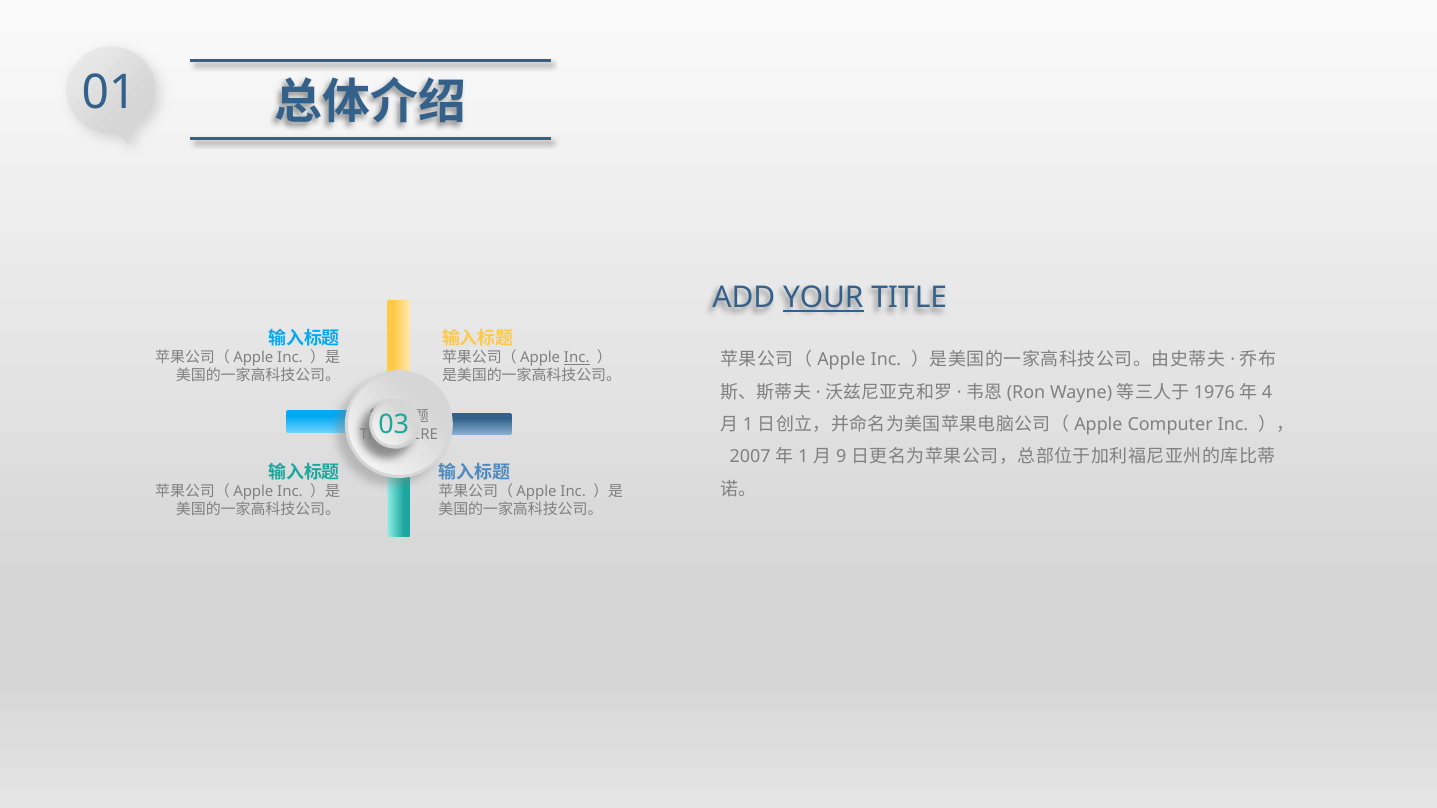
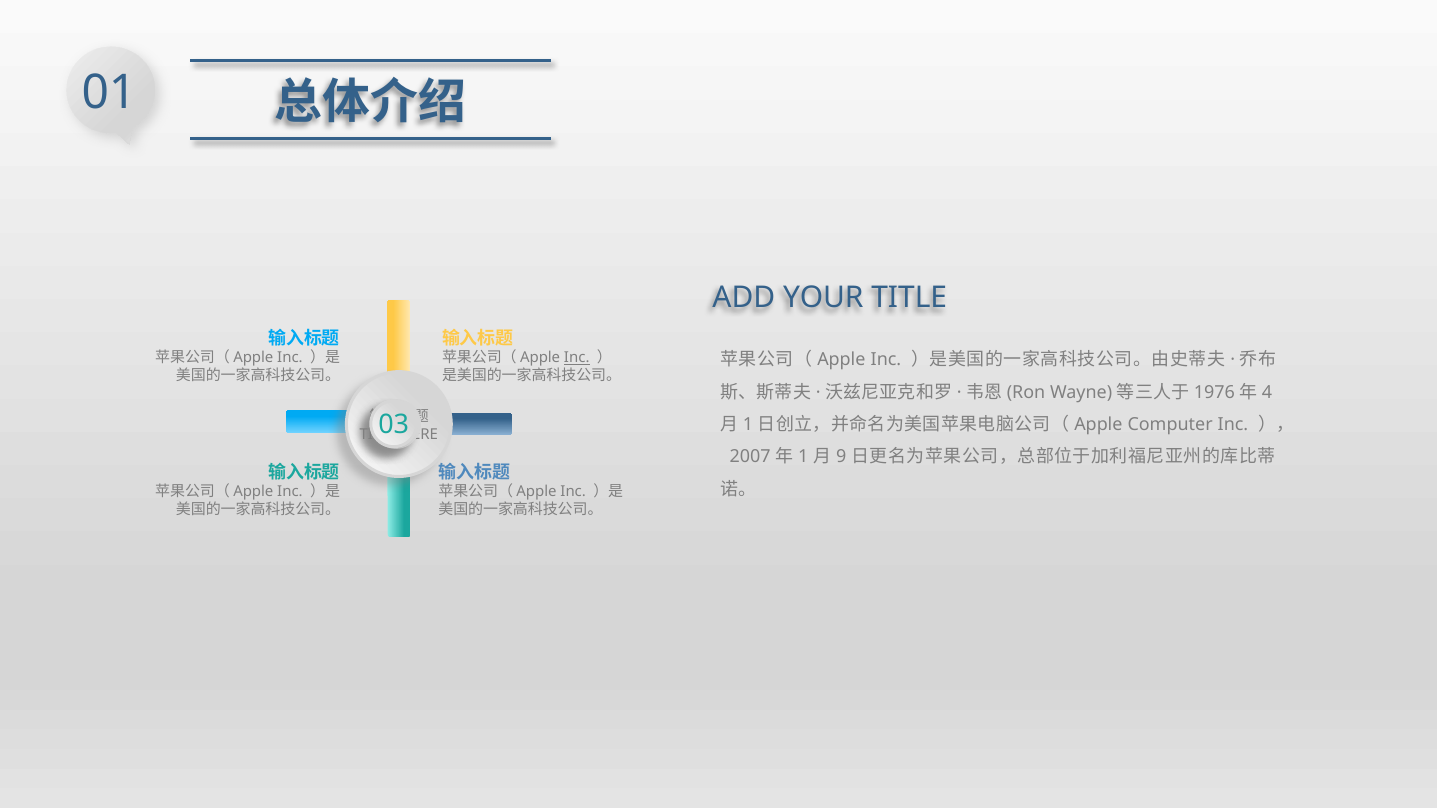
YOUR underline: present -> none
